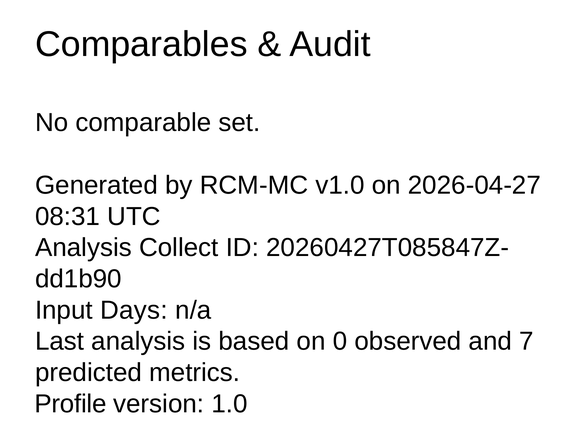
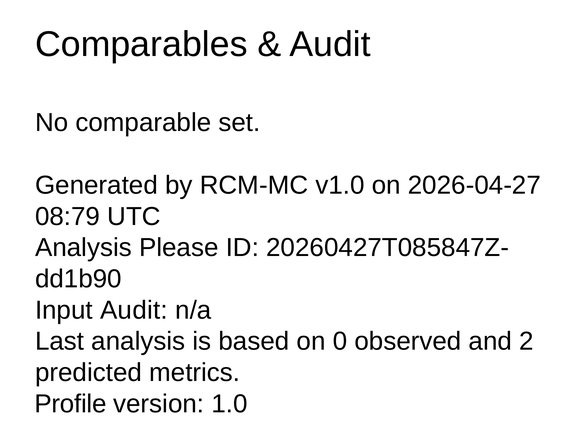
08:31: 08:31 -> 08:79
Collect: Collect -> Please
Input Days: Days -> Audit
7: 7 -> 2
